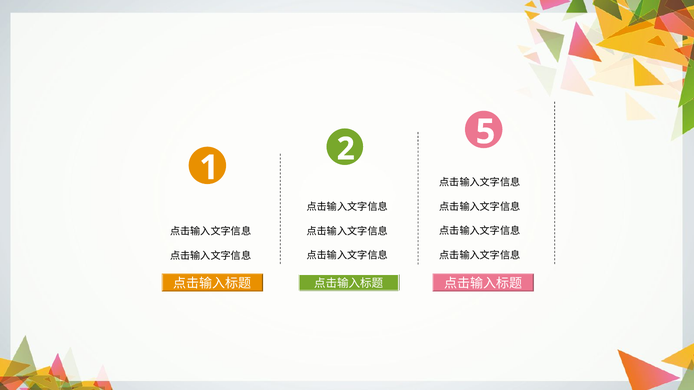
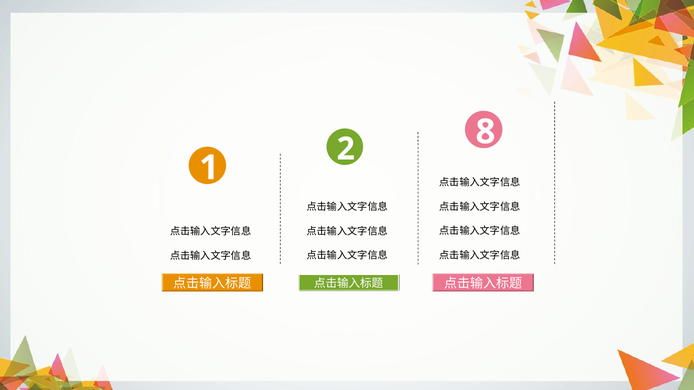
5: 5 -> 8
